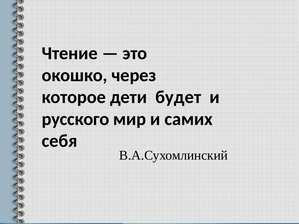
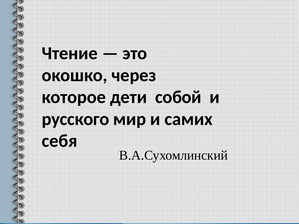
будет: будет -> собой
